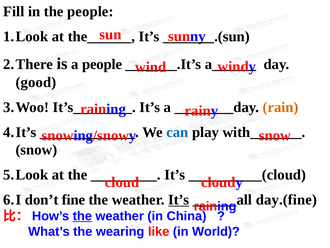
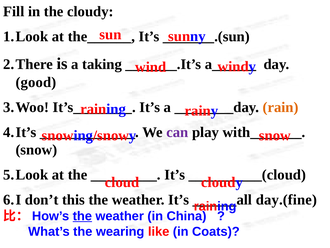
the people: people -> cloudy
a people: people -> taking
can colour: blue -> purple
fine: fine -> this
It’s at (179, 199) underline: present -> none
World: World -> Coats
